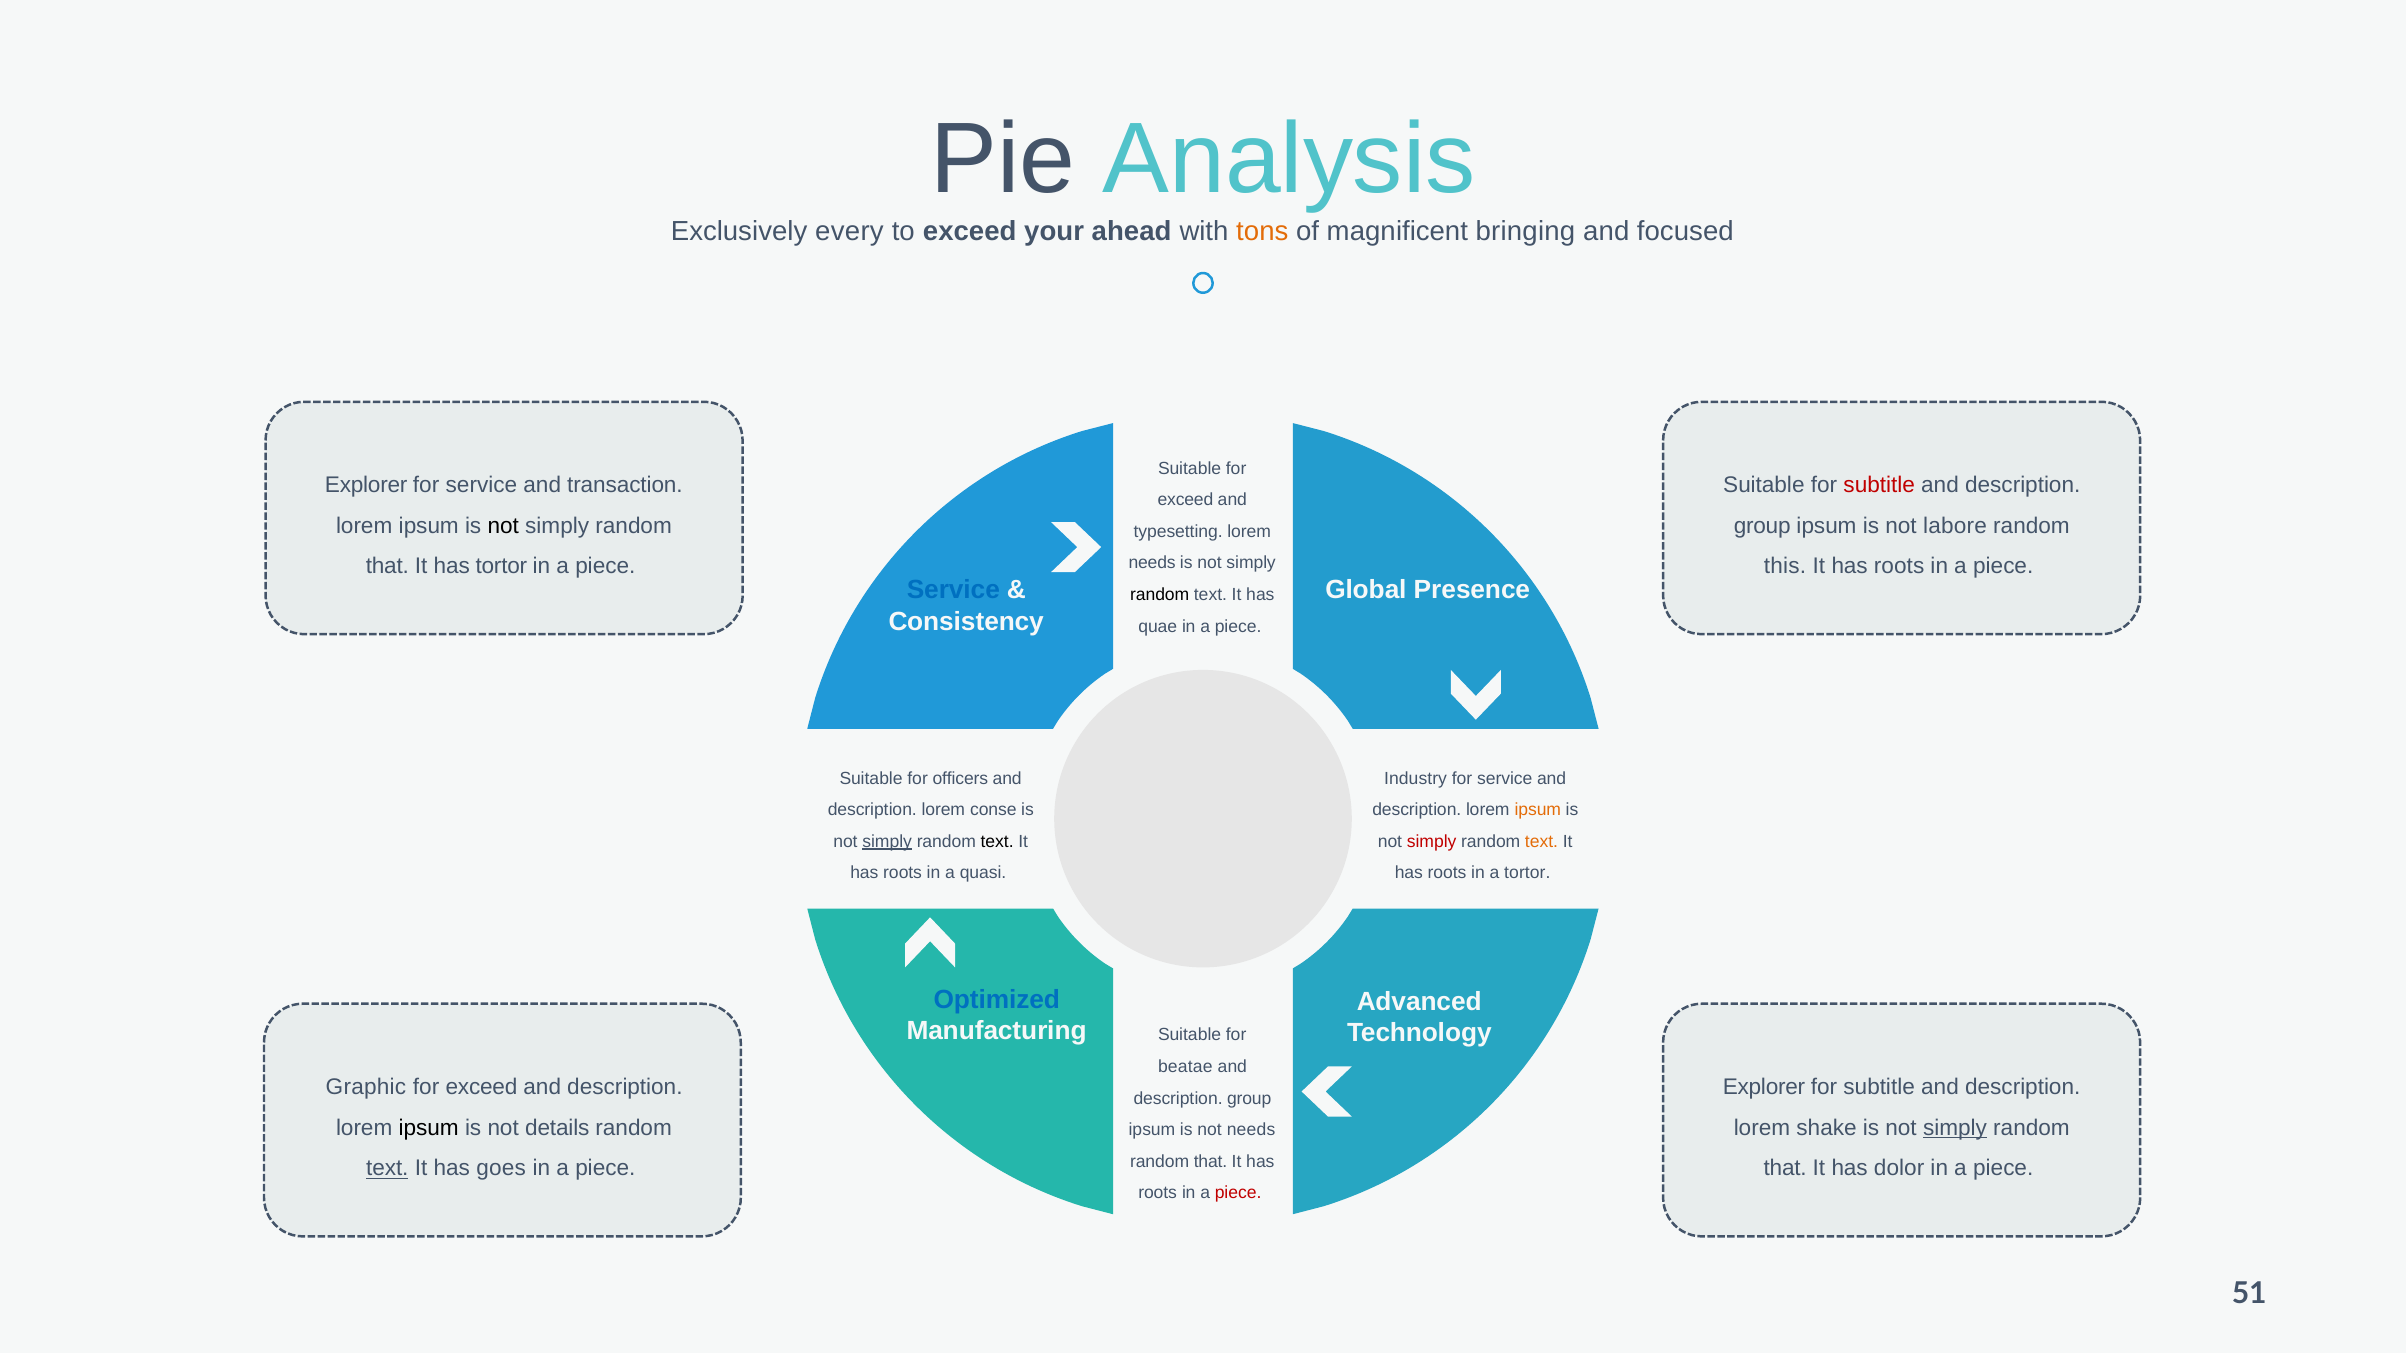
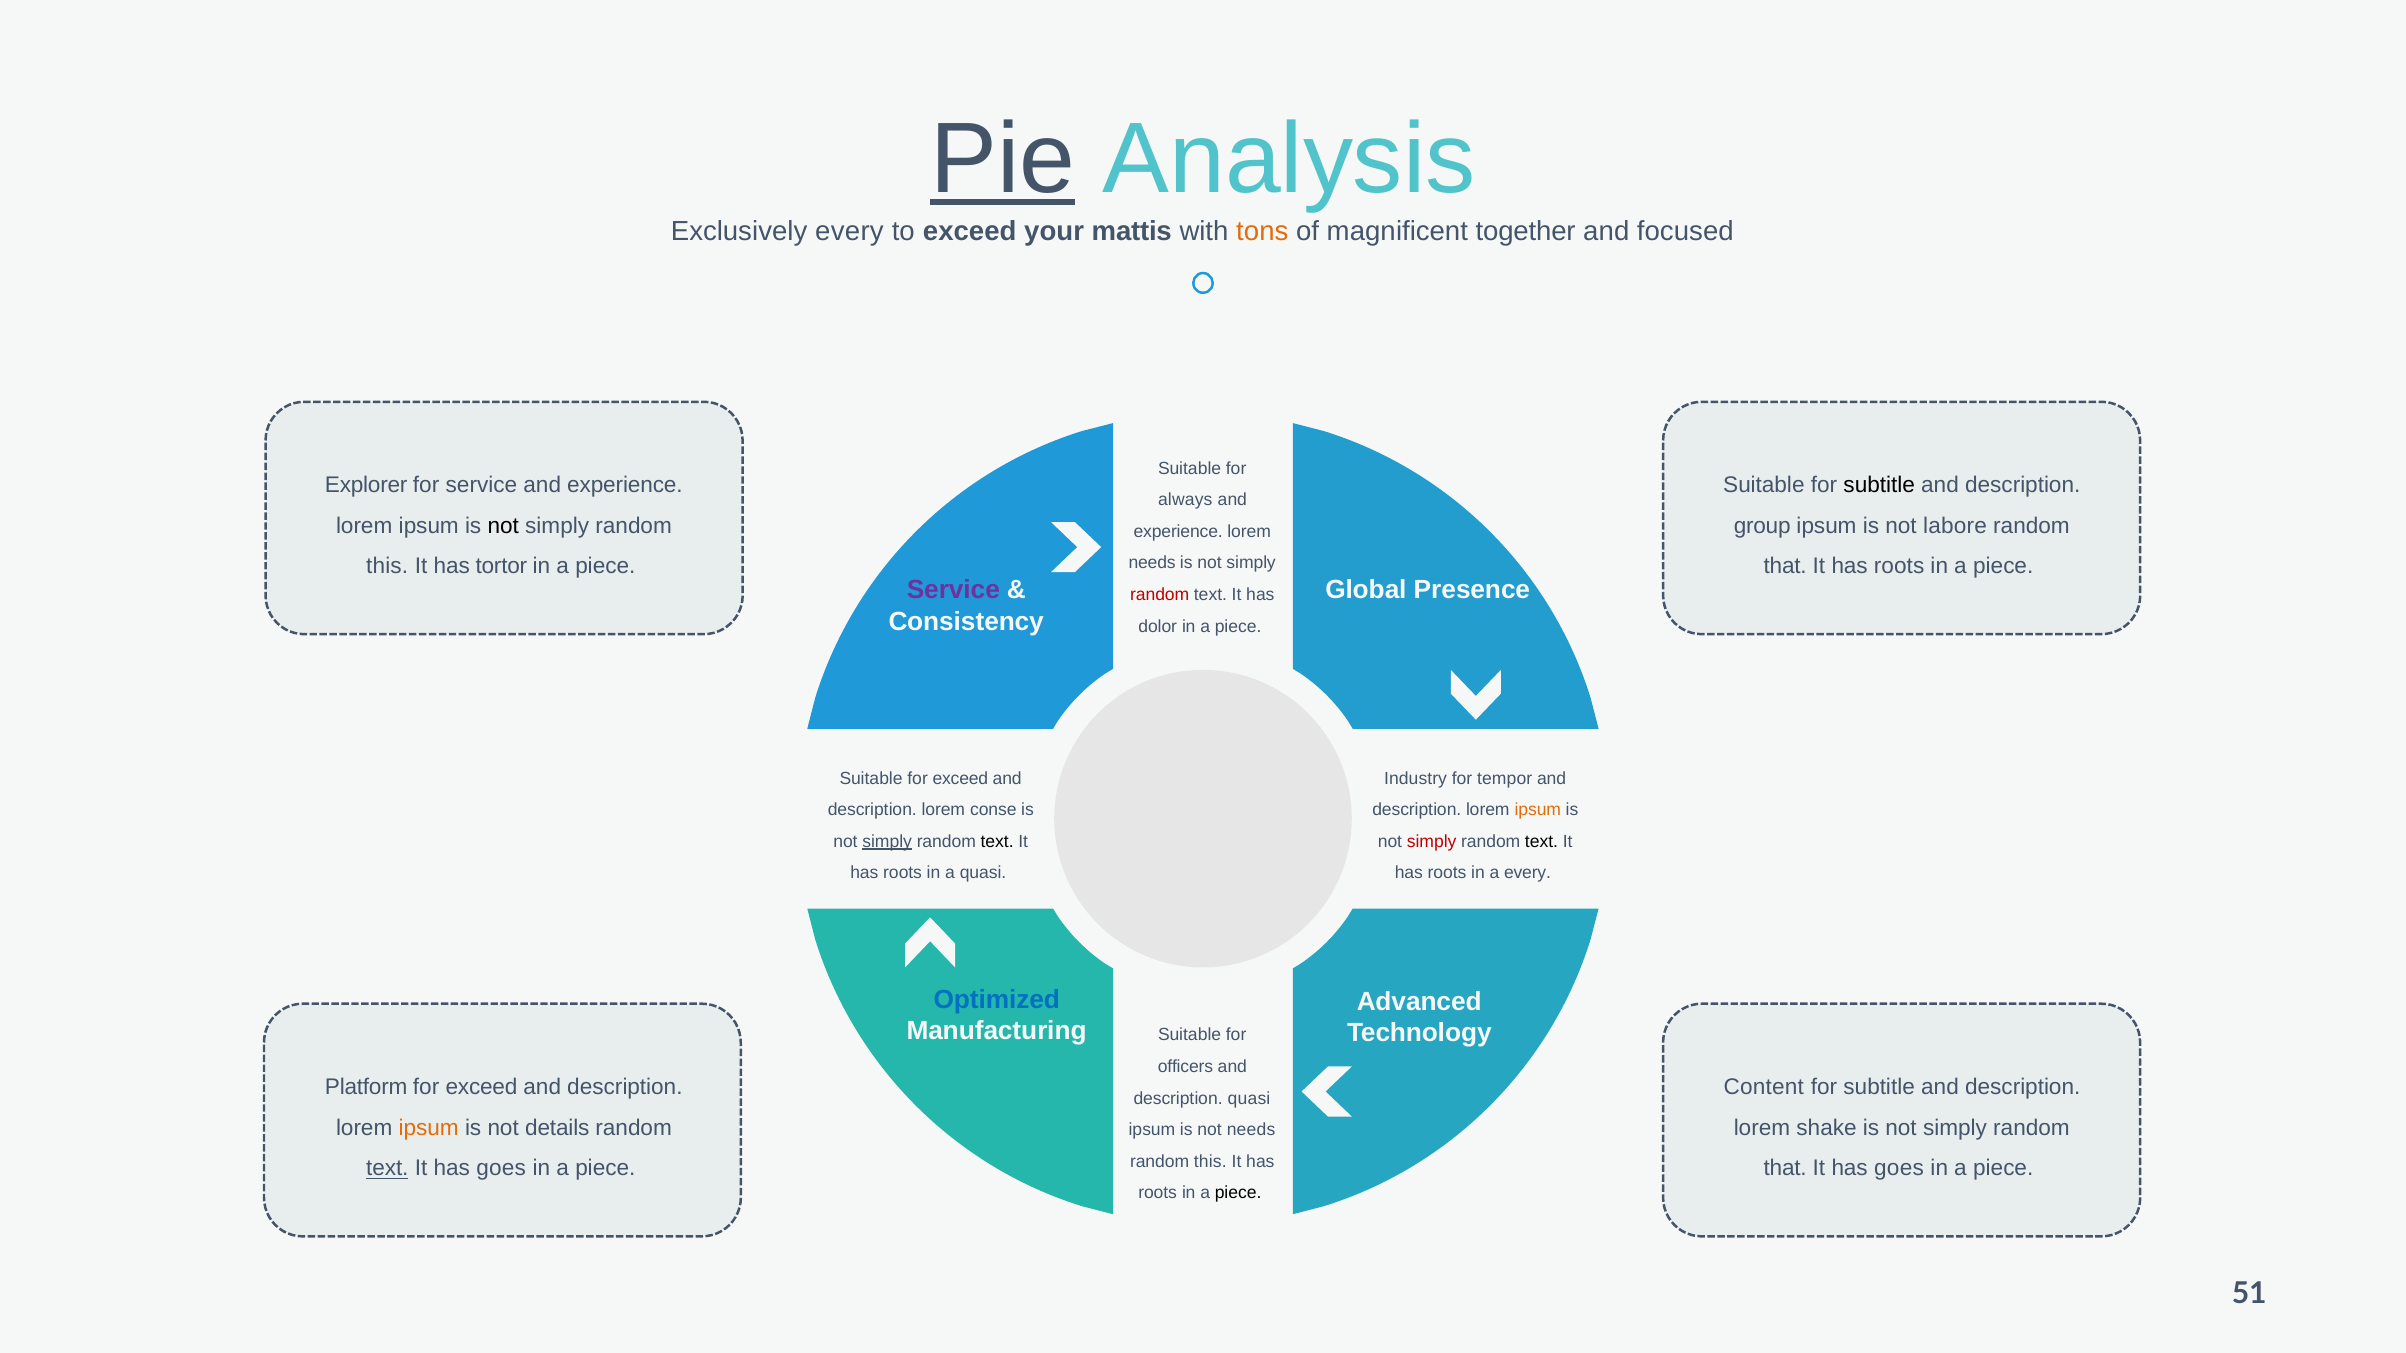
Pie underline: none -> present
ahead: ahead -> mattis
bringing: bringing -> together
transaction at (625, 485): transaction -> experience
subtitle at (1879, 485) colour: red -> black
exceed at (1185, 500): exceed -> always
typesetting at (1178, 532): typesetting -> experience
that at (387, 567): that -> this
this at (1785, 567): this -> that
Service at (953, 590) colour: blue -> purple
random at (1160, 595) colour: black -> red
quae: quae -> dolor
Suitable for officers: officers -> exceed
service at (1505, 779): service -> tempor
text at (1542, 842) colour: orange -> black
a tortor: tortor -> every
beatae: beatae -> officers
Graphic: Graphic -> Platform
Explorer at (1764, 1087): Explorer -> Content
group at (1249, 1099): group -> quasi
ipsum at (429, 1128) colour: black -> orange
simply at (1955, 1128) underline: present -> none
that at (1210, 1162): that -> this
dolor at (1899, 1169): dolor -> goes
piece at (1238, 1193) colour: red -> black
